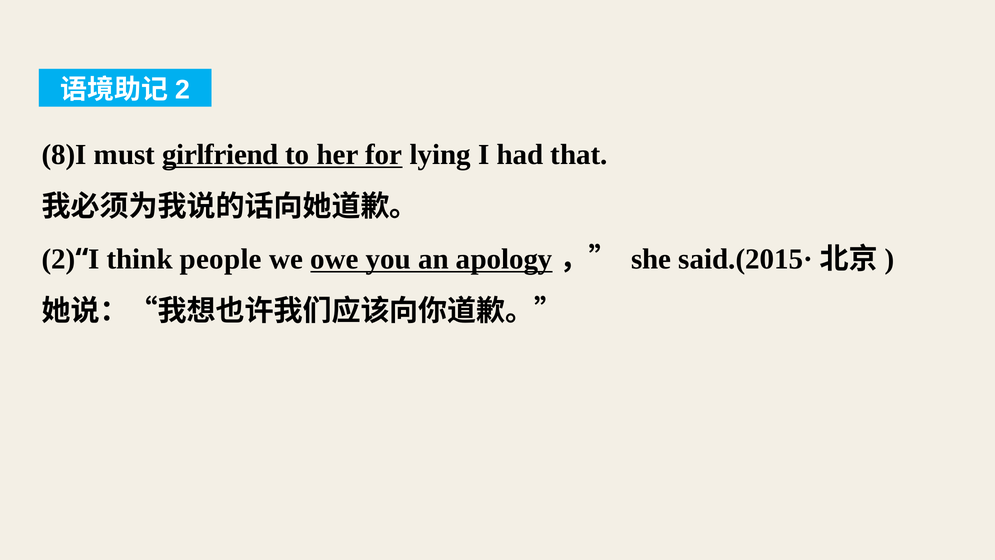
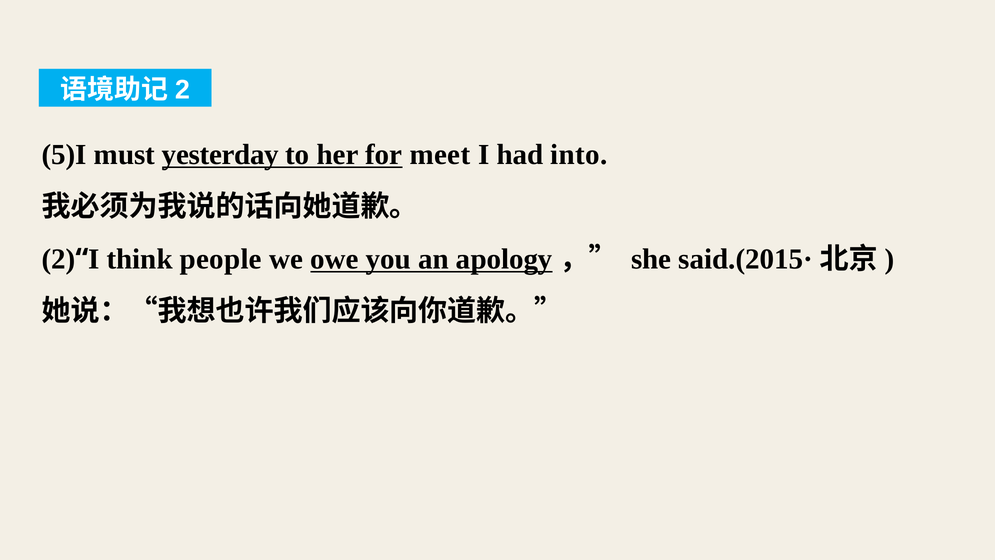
8)I: 8)I -> 5)I
girlfriend: girlfriend -> yesterday
lying: lying -> meet
that: that -> into
